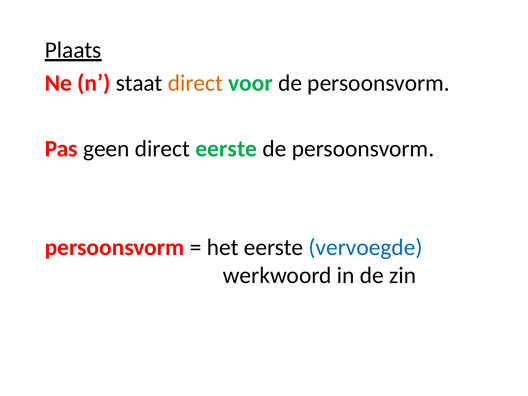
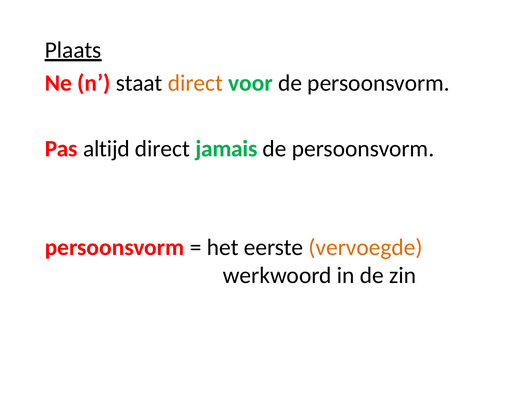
geen: geen -> altijd
direct eerste: eerste -> jamais
vervoegde colour: blue -> orange
